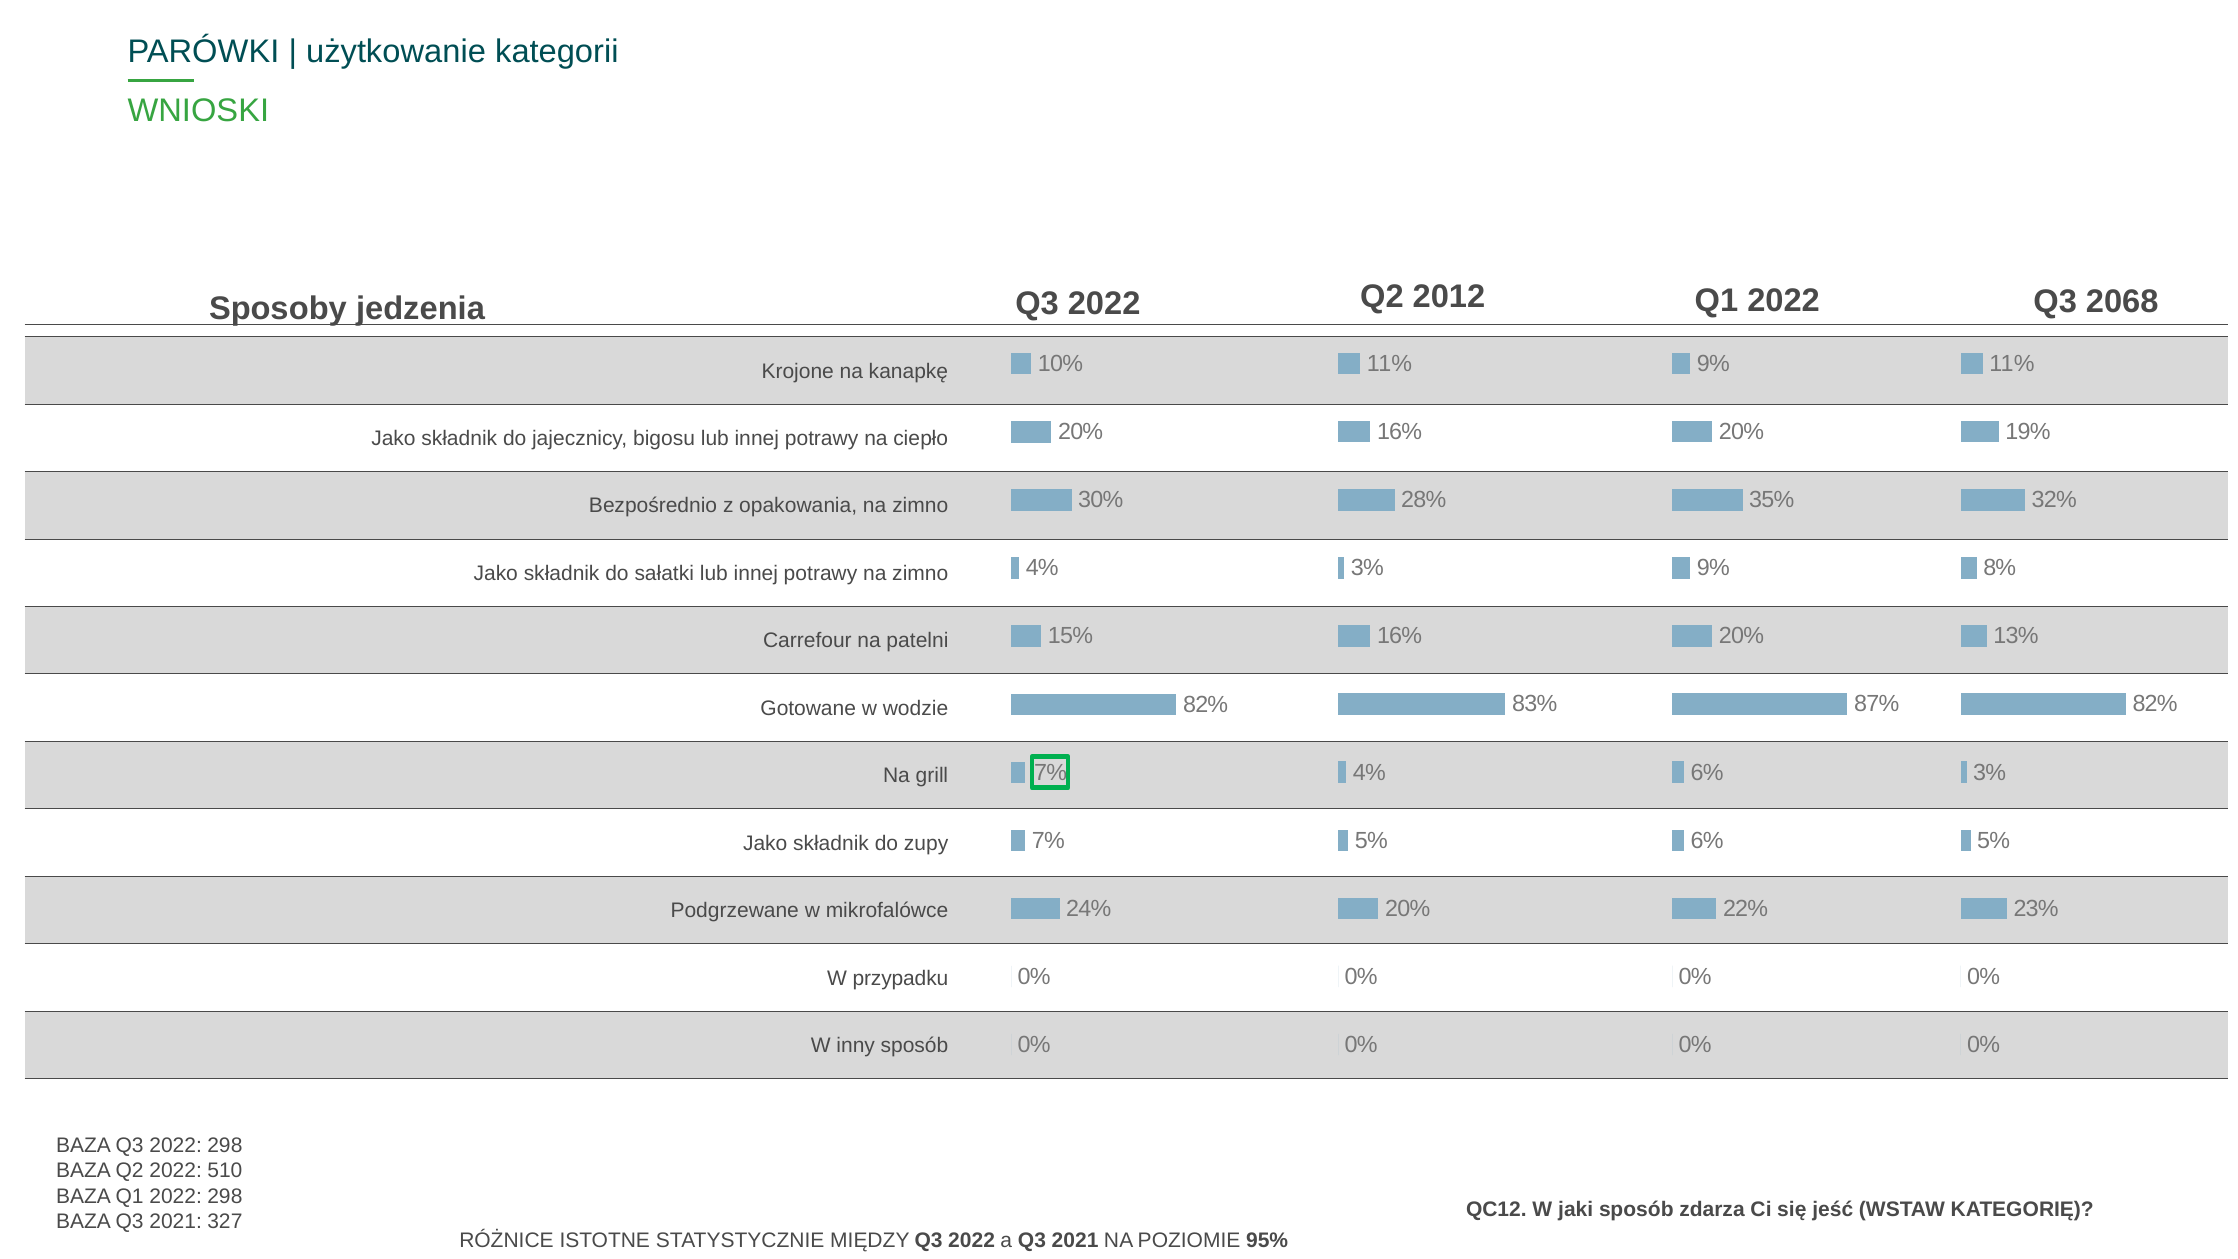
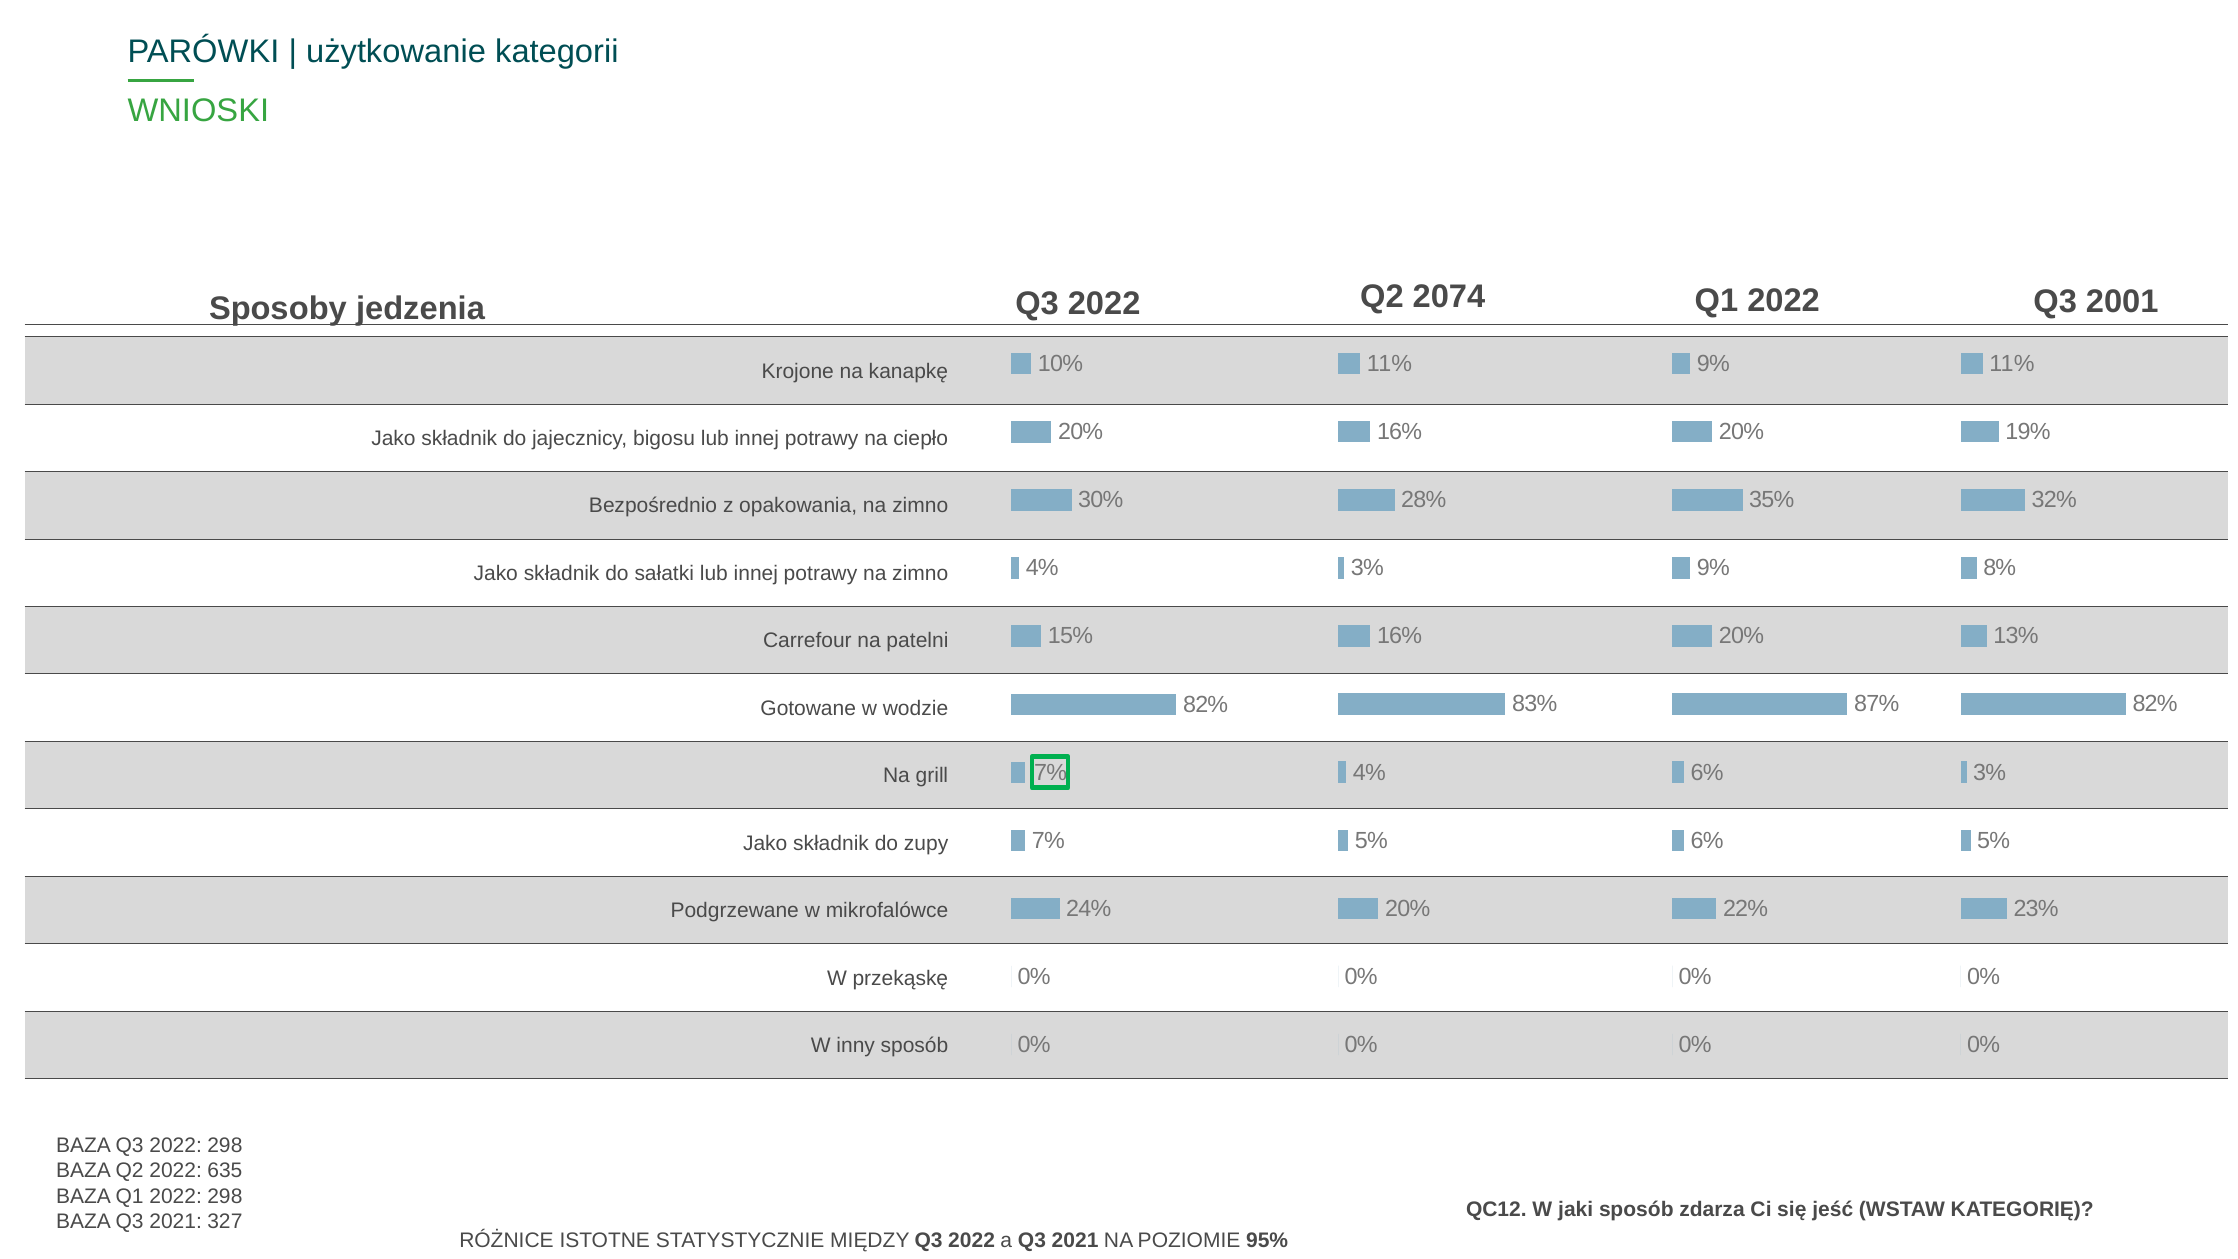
2012: 2012 -> 2074
2068: 2068 -> 2001
przypadku: przypadku -> przekąskę
510: 510 -> 635
